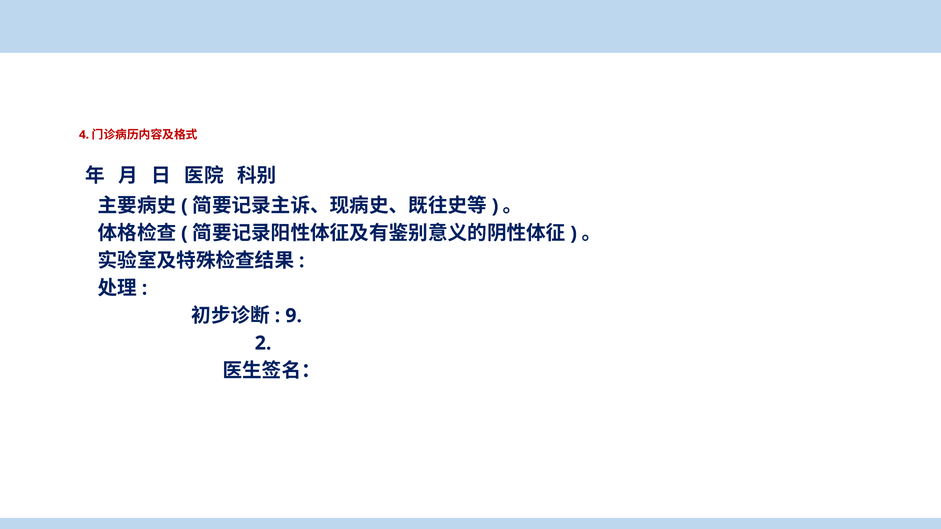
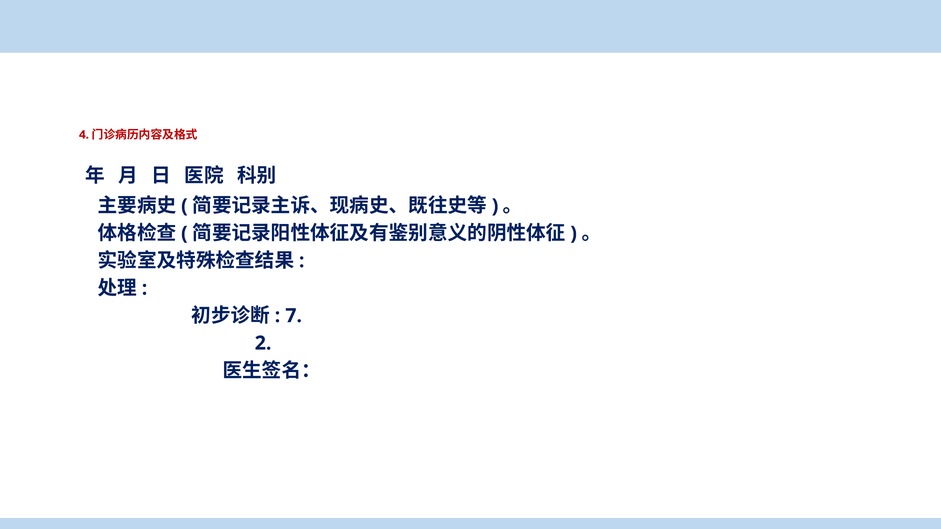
9: 9 -> 7
